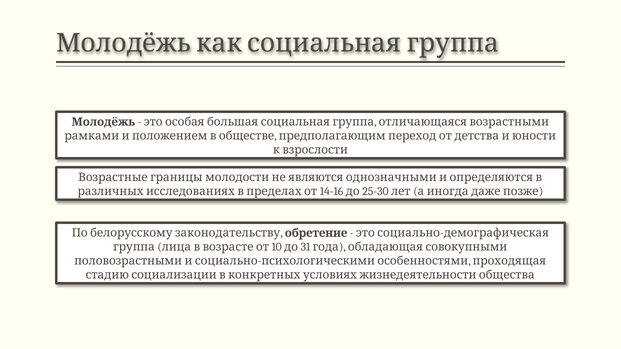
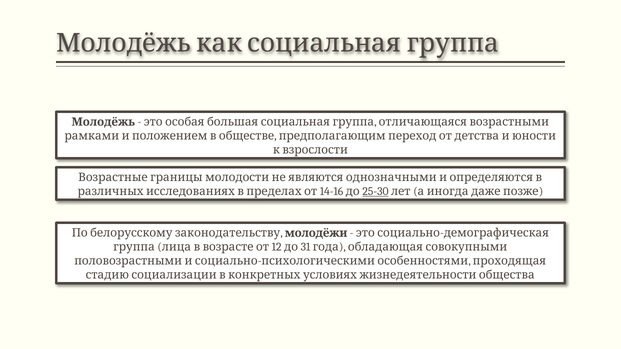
25-30 underline: none -> present
обретение: обретение -> молодёжи
10: 10 -> 12
